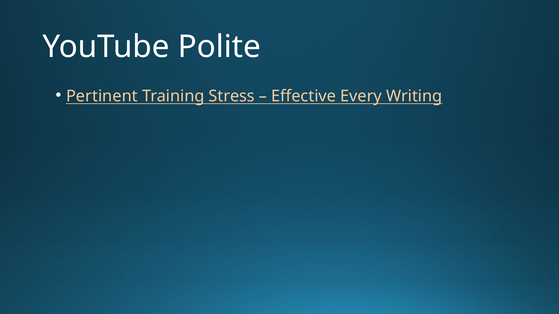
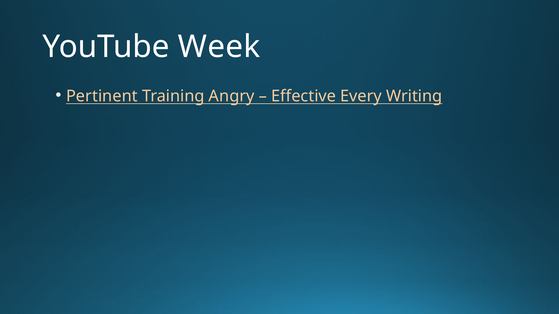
Polite: Polite -> Week
Stress: Stress -> Angry
